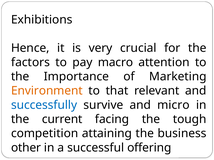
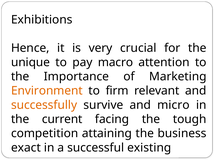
factors: factors -> unique
that: that -> firm
successfully colour: blue -> orange
other: other -> exact
offering: offering -> existing
